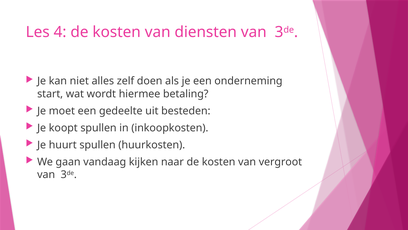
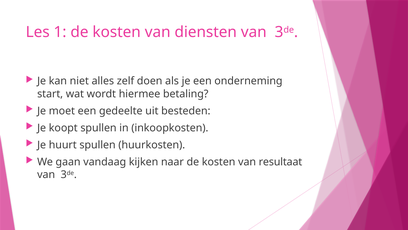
4: 4 -> 1
vergroot: vergroot -> resultaat
